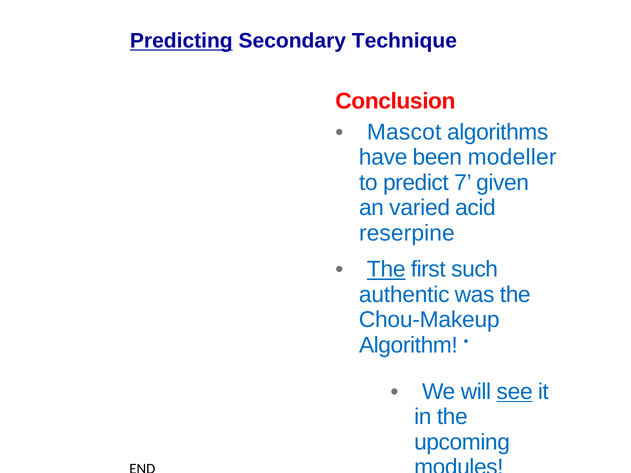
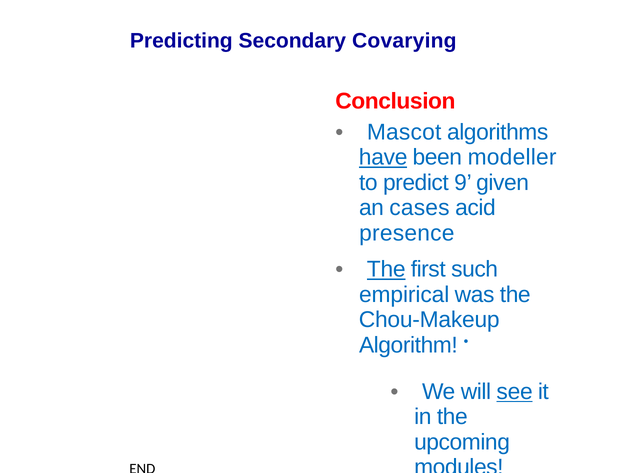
Predicting underline: present -> none
Technique: Technique -> Covarying
have underline: none -> present
7: 7 -> 9
varied: varied -> cases
reserpine: reserpine -> presence
authentic: authentic -> empirical
